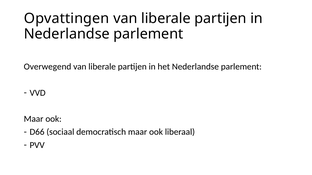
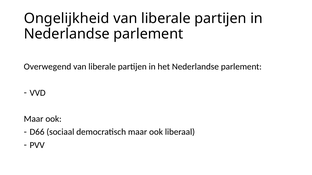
Opvattingen: Opvattingen -> Ongelijkheid
